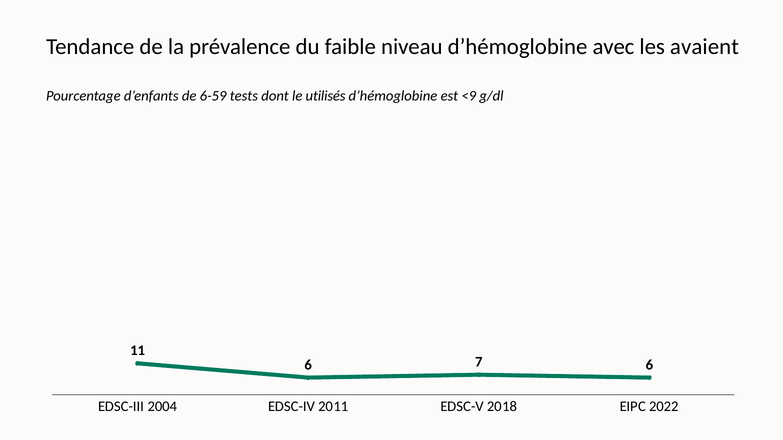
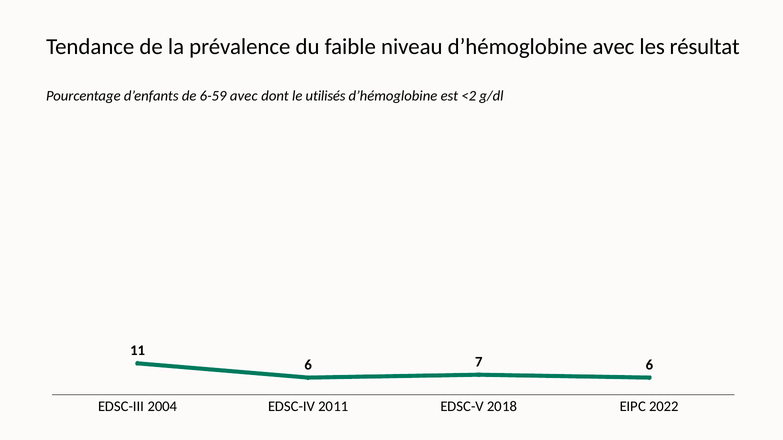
avaient: avaient -> résultat
6-59 tests: tests -> avec
<9: <9 -> <2
